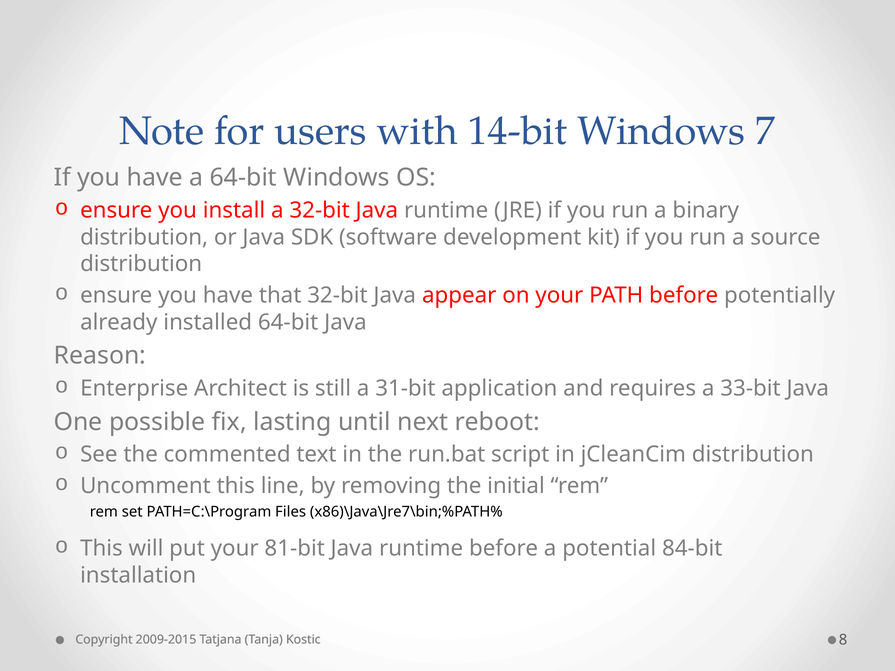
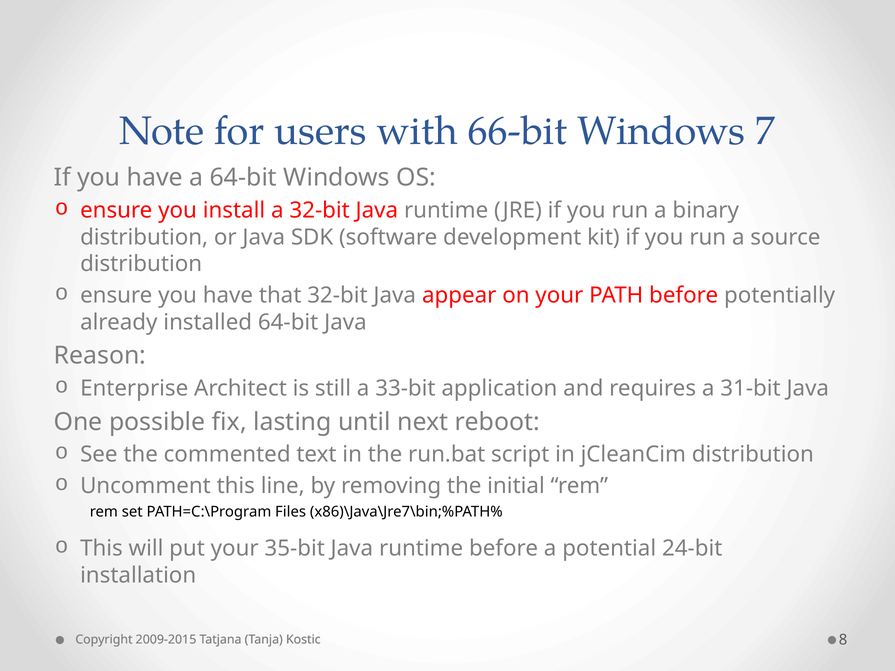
14-bit: 14-bit -> 66-bit
31-bit: 31-bit -> 33-bit
33-bit: 33-bit -> 31-bit
81-bit: 81-bit -> 35-bit
84-bit: 84-bit -> 24-bit
